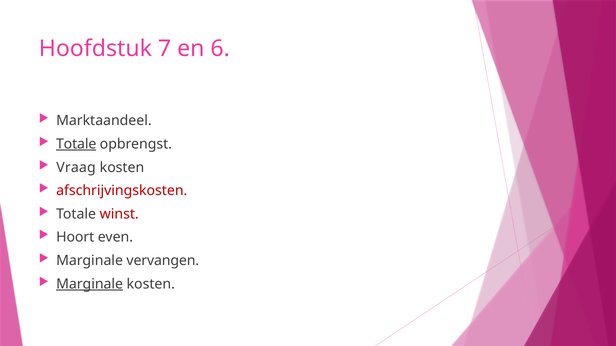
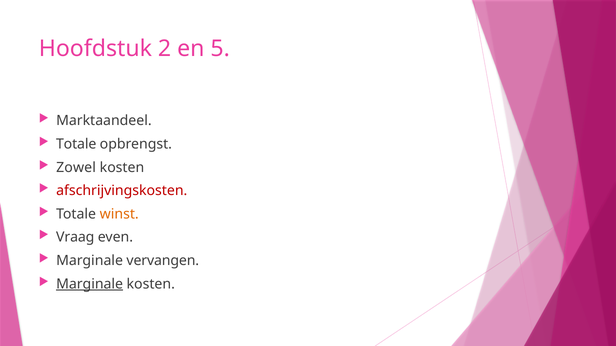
7: 7 -> 2
6: 6 -> 5
Totale at (76, 144) underline: present -> none
Vraag: Vraag -> Zowel
winst colour: red -> orange
Hoort: Hoort -> Vraag
